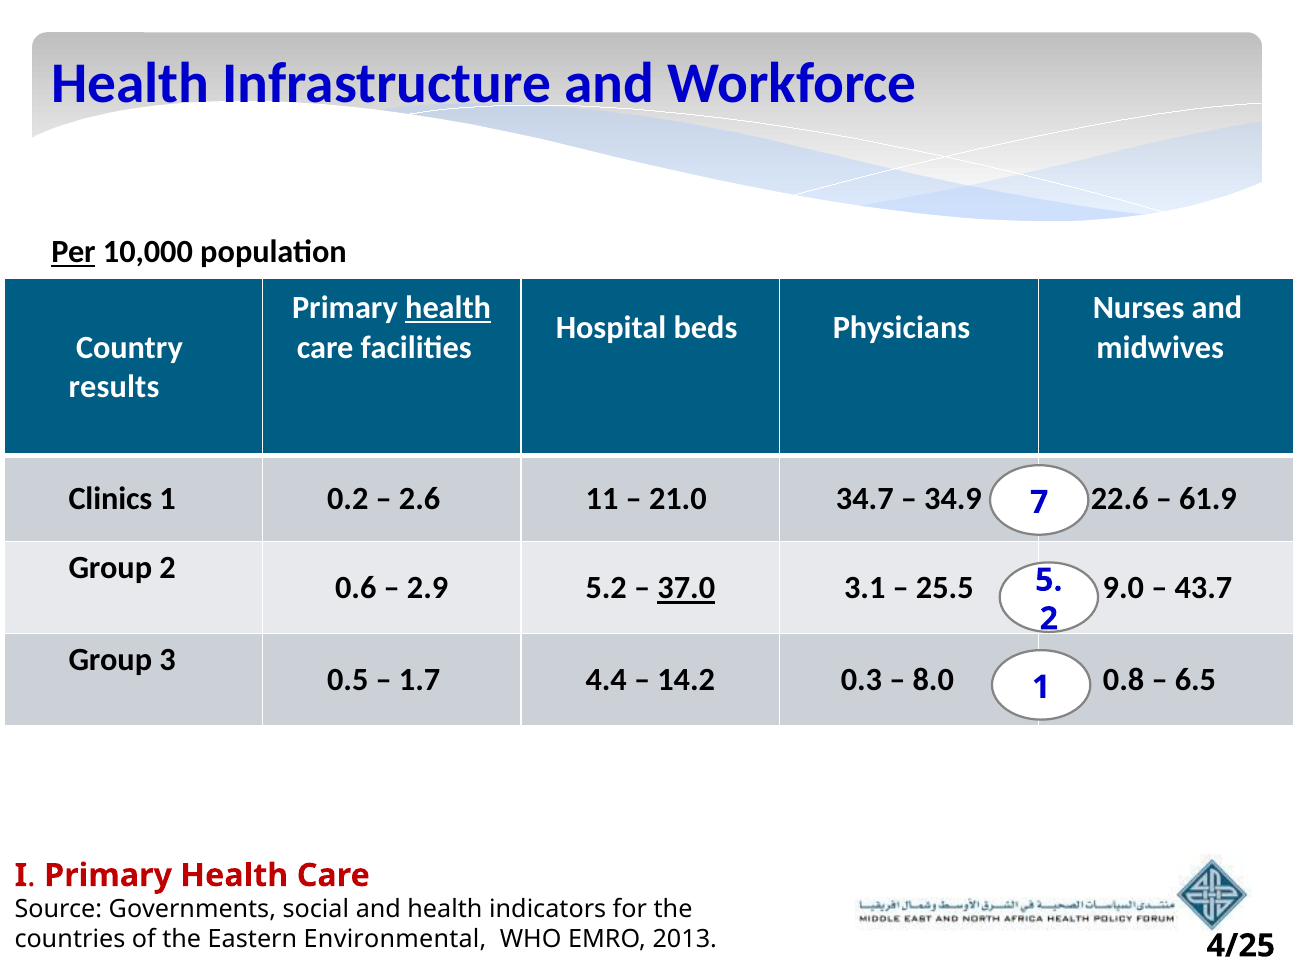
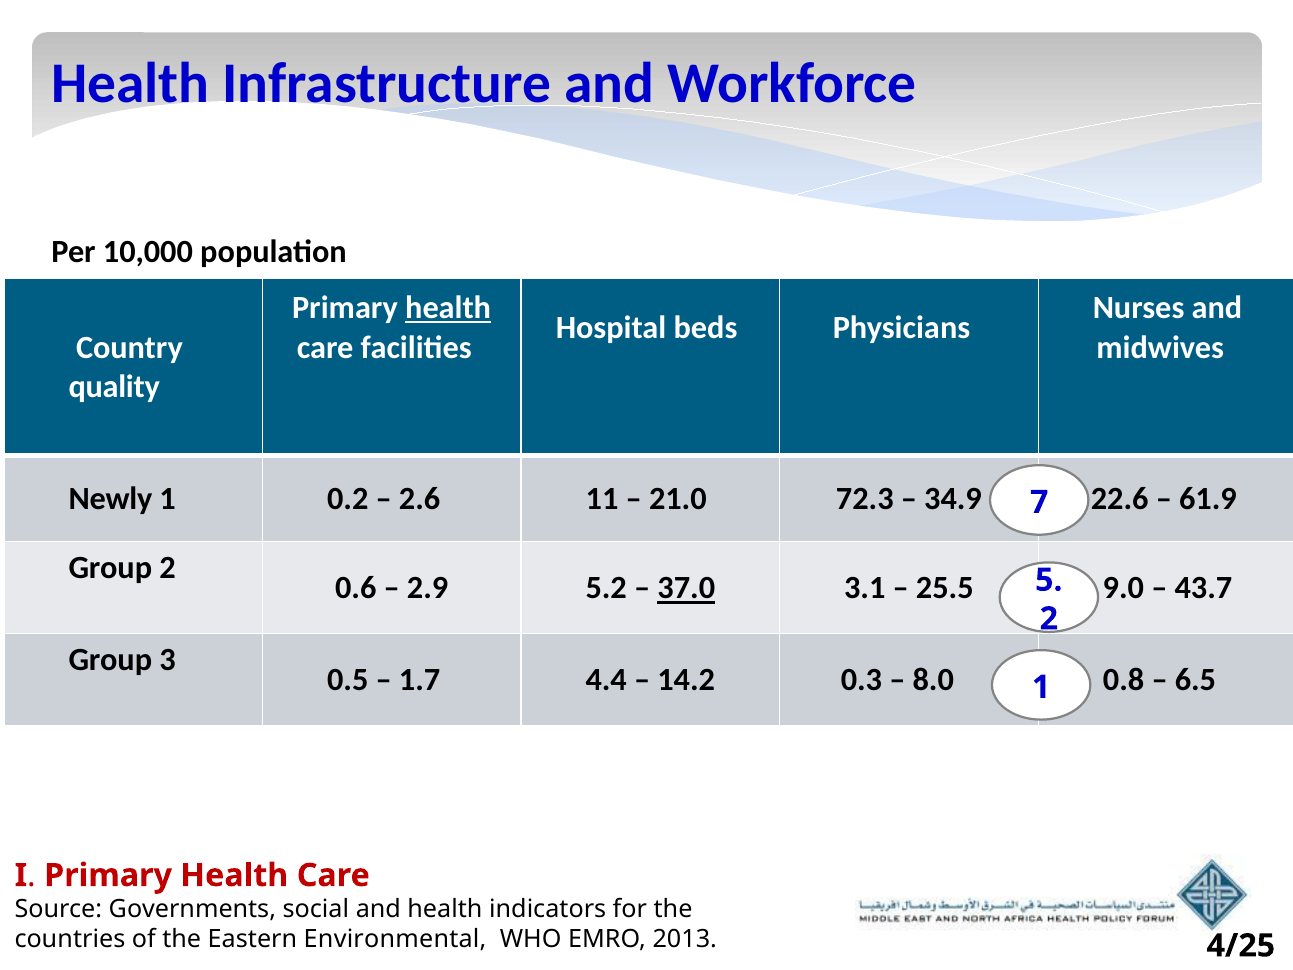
Per underline: present -> none
results: results -> quality
Clinics: Clinics -> Newly
34.7: 34.7 -> 72.3
